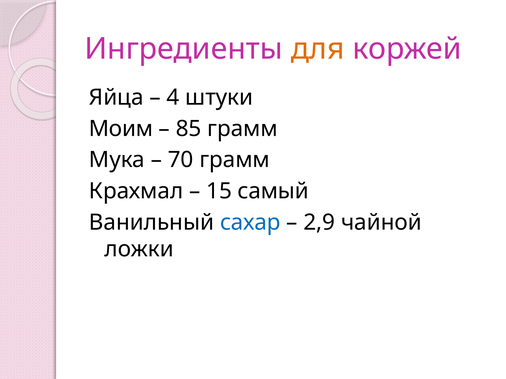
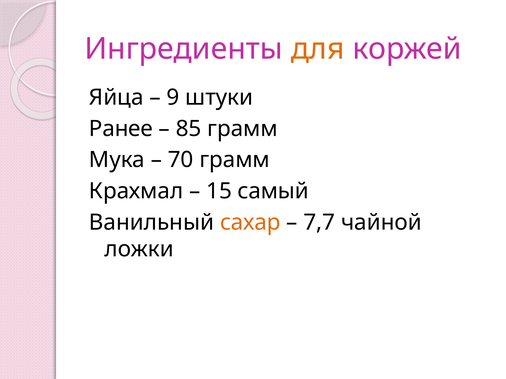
4: 4 -> 9
Моим: Моим -> Ранее
сахар colour: blue -> orange
2,9: 2,9 -> 7,7
